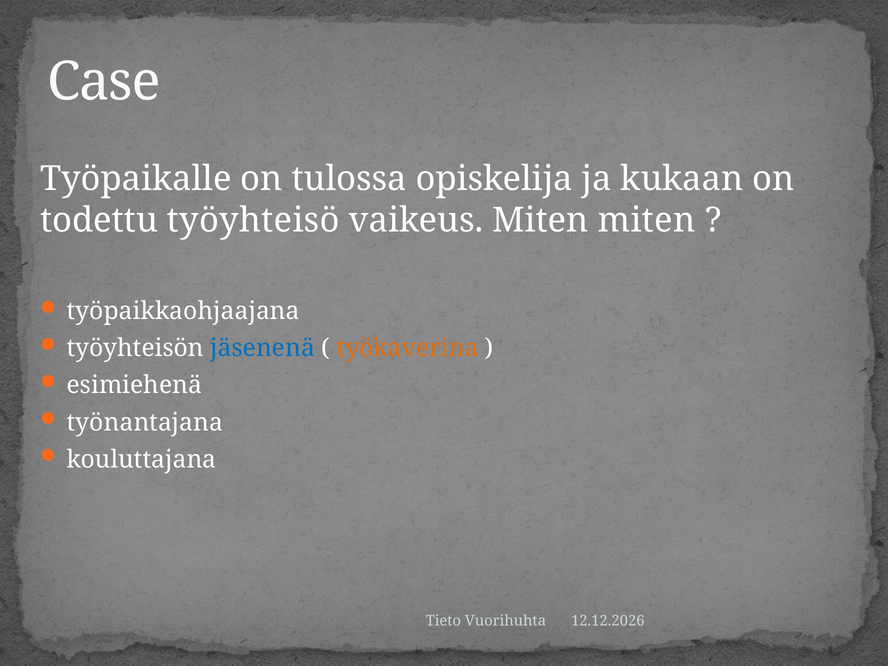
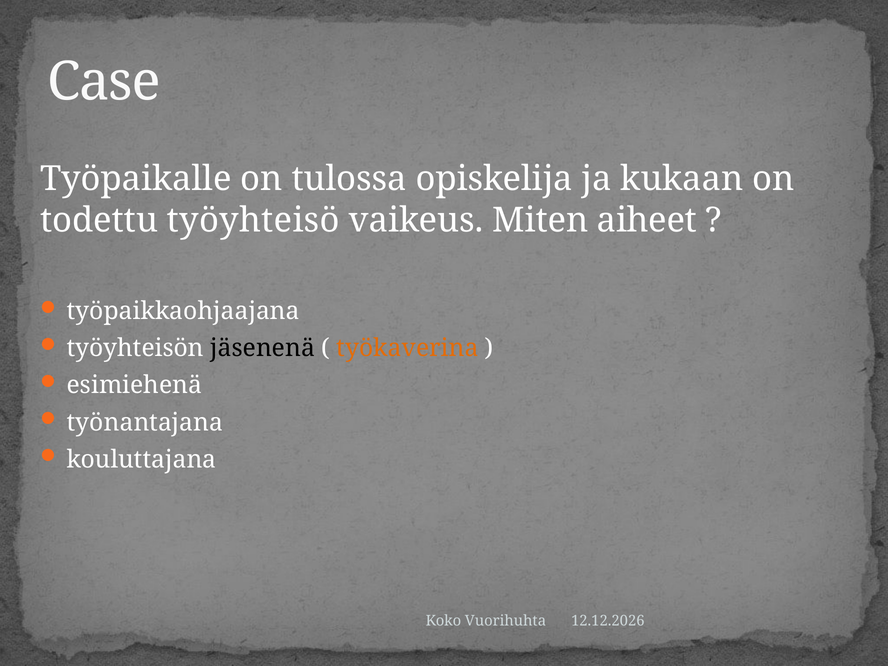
Miten miten: miten -> aiheet
jäsenenä colour: blue -> black
Tieto: Tieto -> Koko
